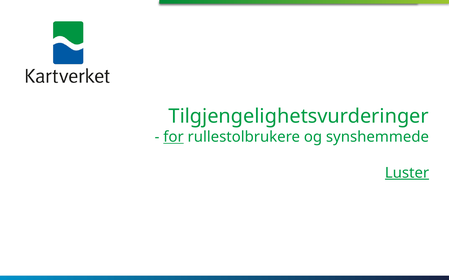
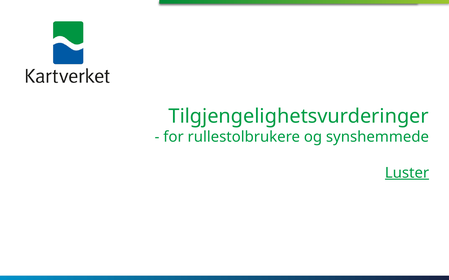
for underline: present -> none
